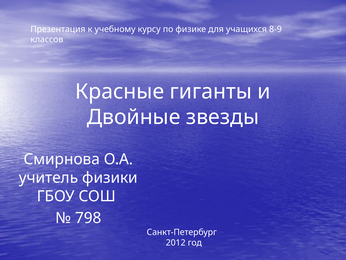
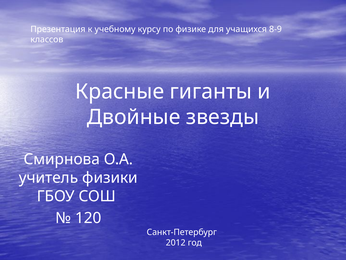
798: 798 -> 120
